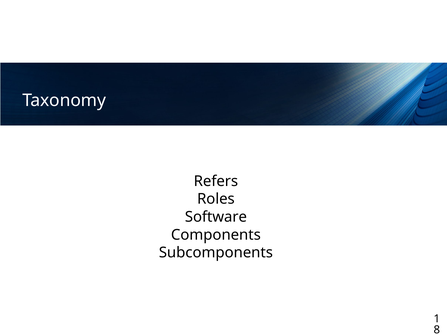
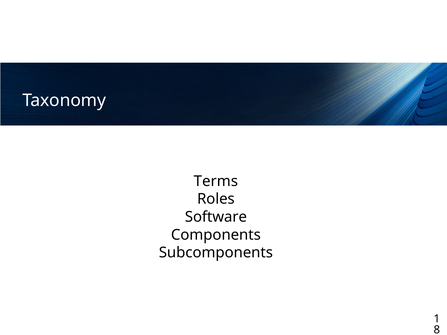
Refers: Refers -> Terms
